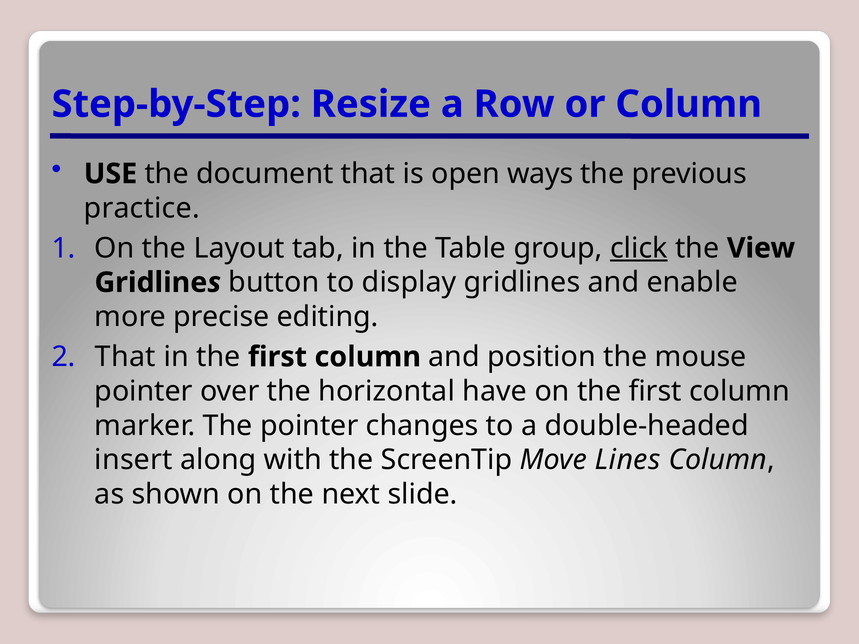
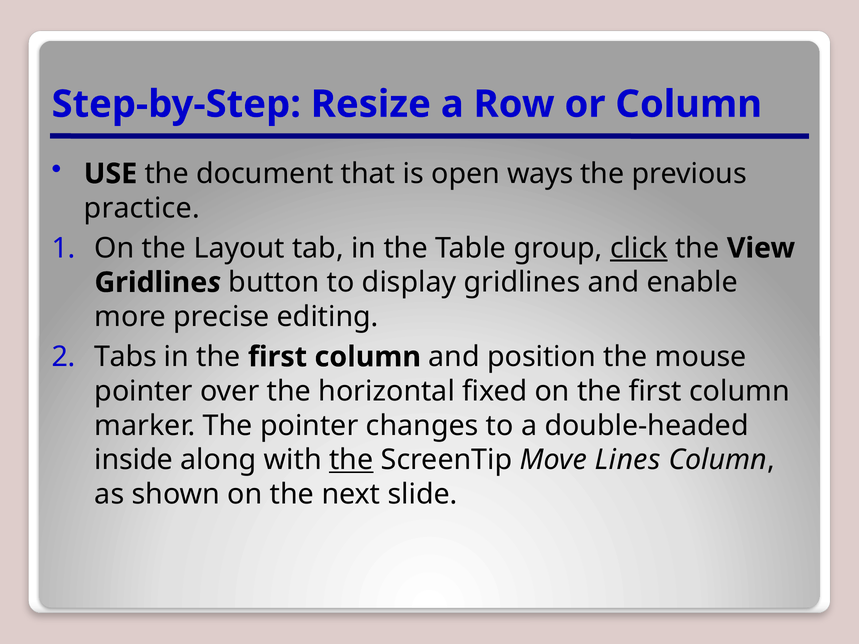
That at (125, 357): That -> Tabs
have: have -> fixed
insert: insert -> inside
the at (351, 460) underline: none -> present
